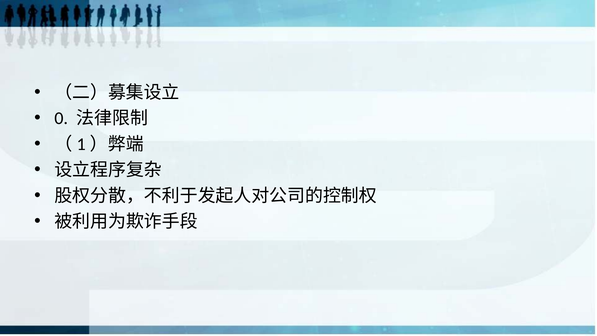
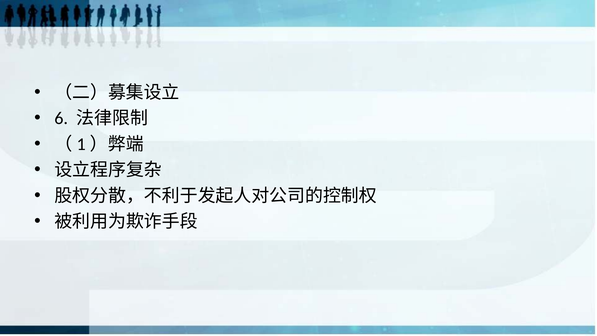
0: 0 -> 6
